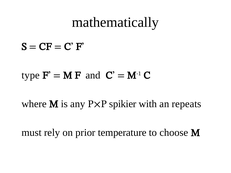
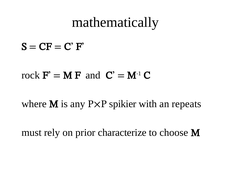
type: type -> rock
temperature: temperature -> characterize
